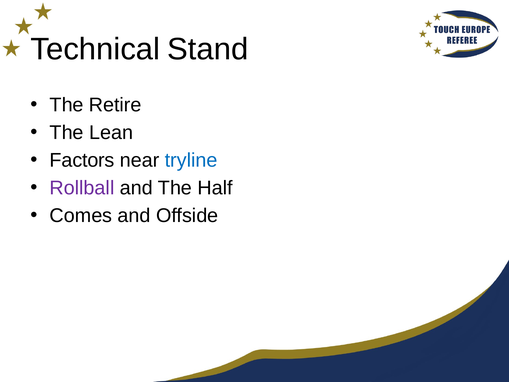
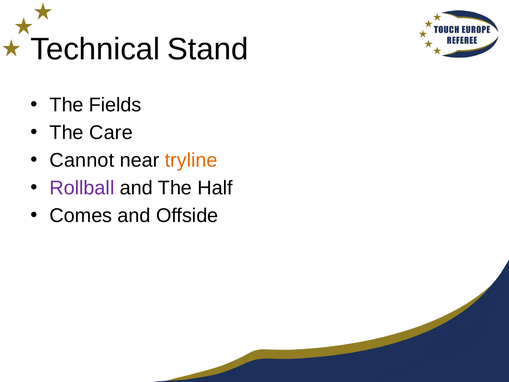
Retire: Retire -> Fields
Lean: Lean -> Care
Factors: Factors -> Cannot
tryline colour: blue -> orange
